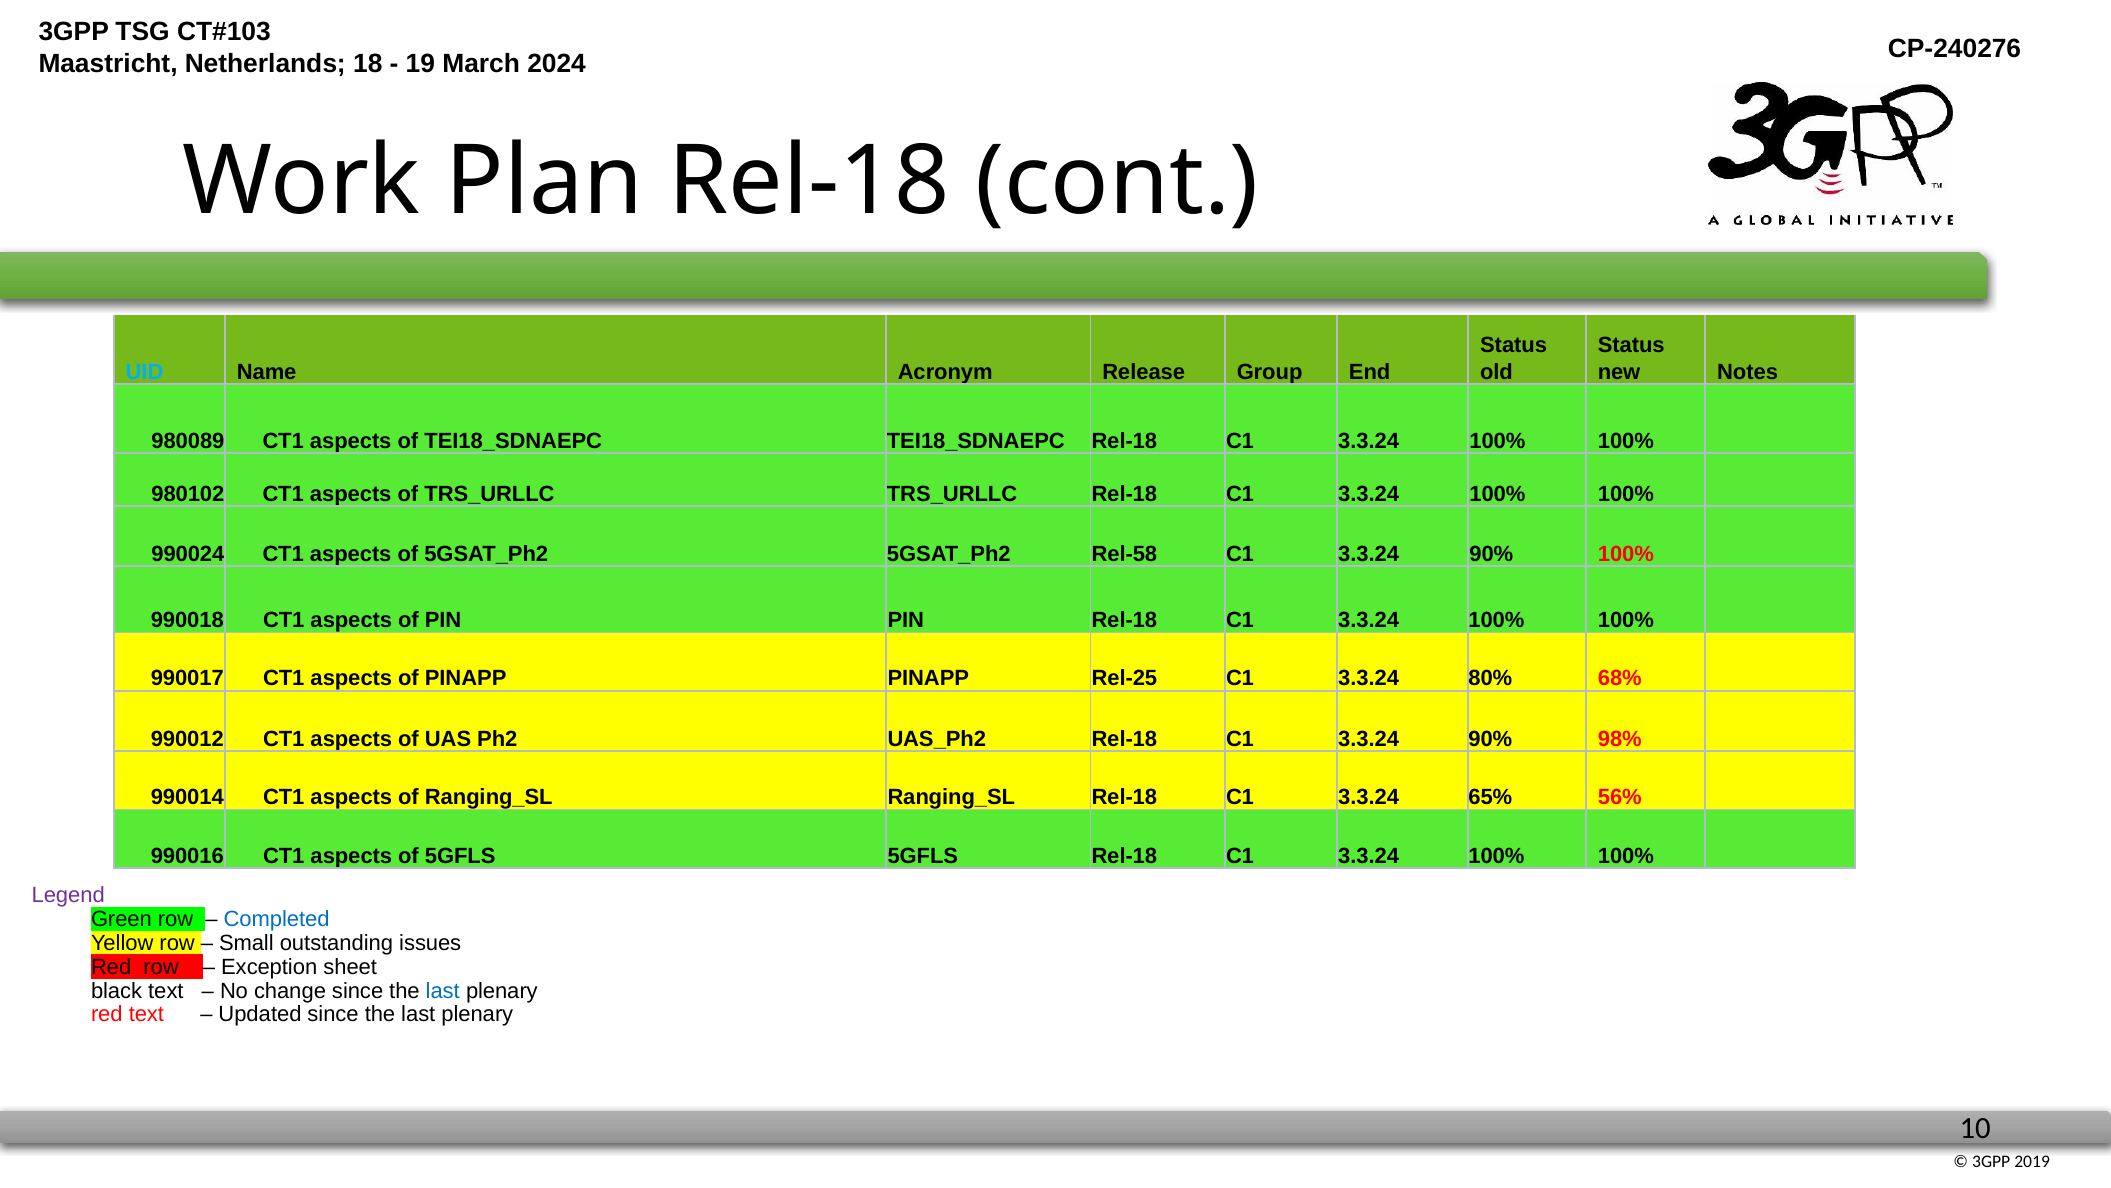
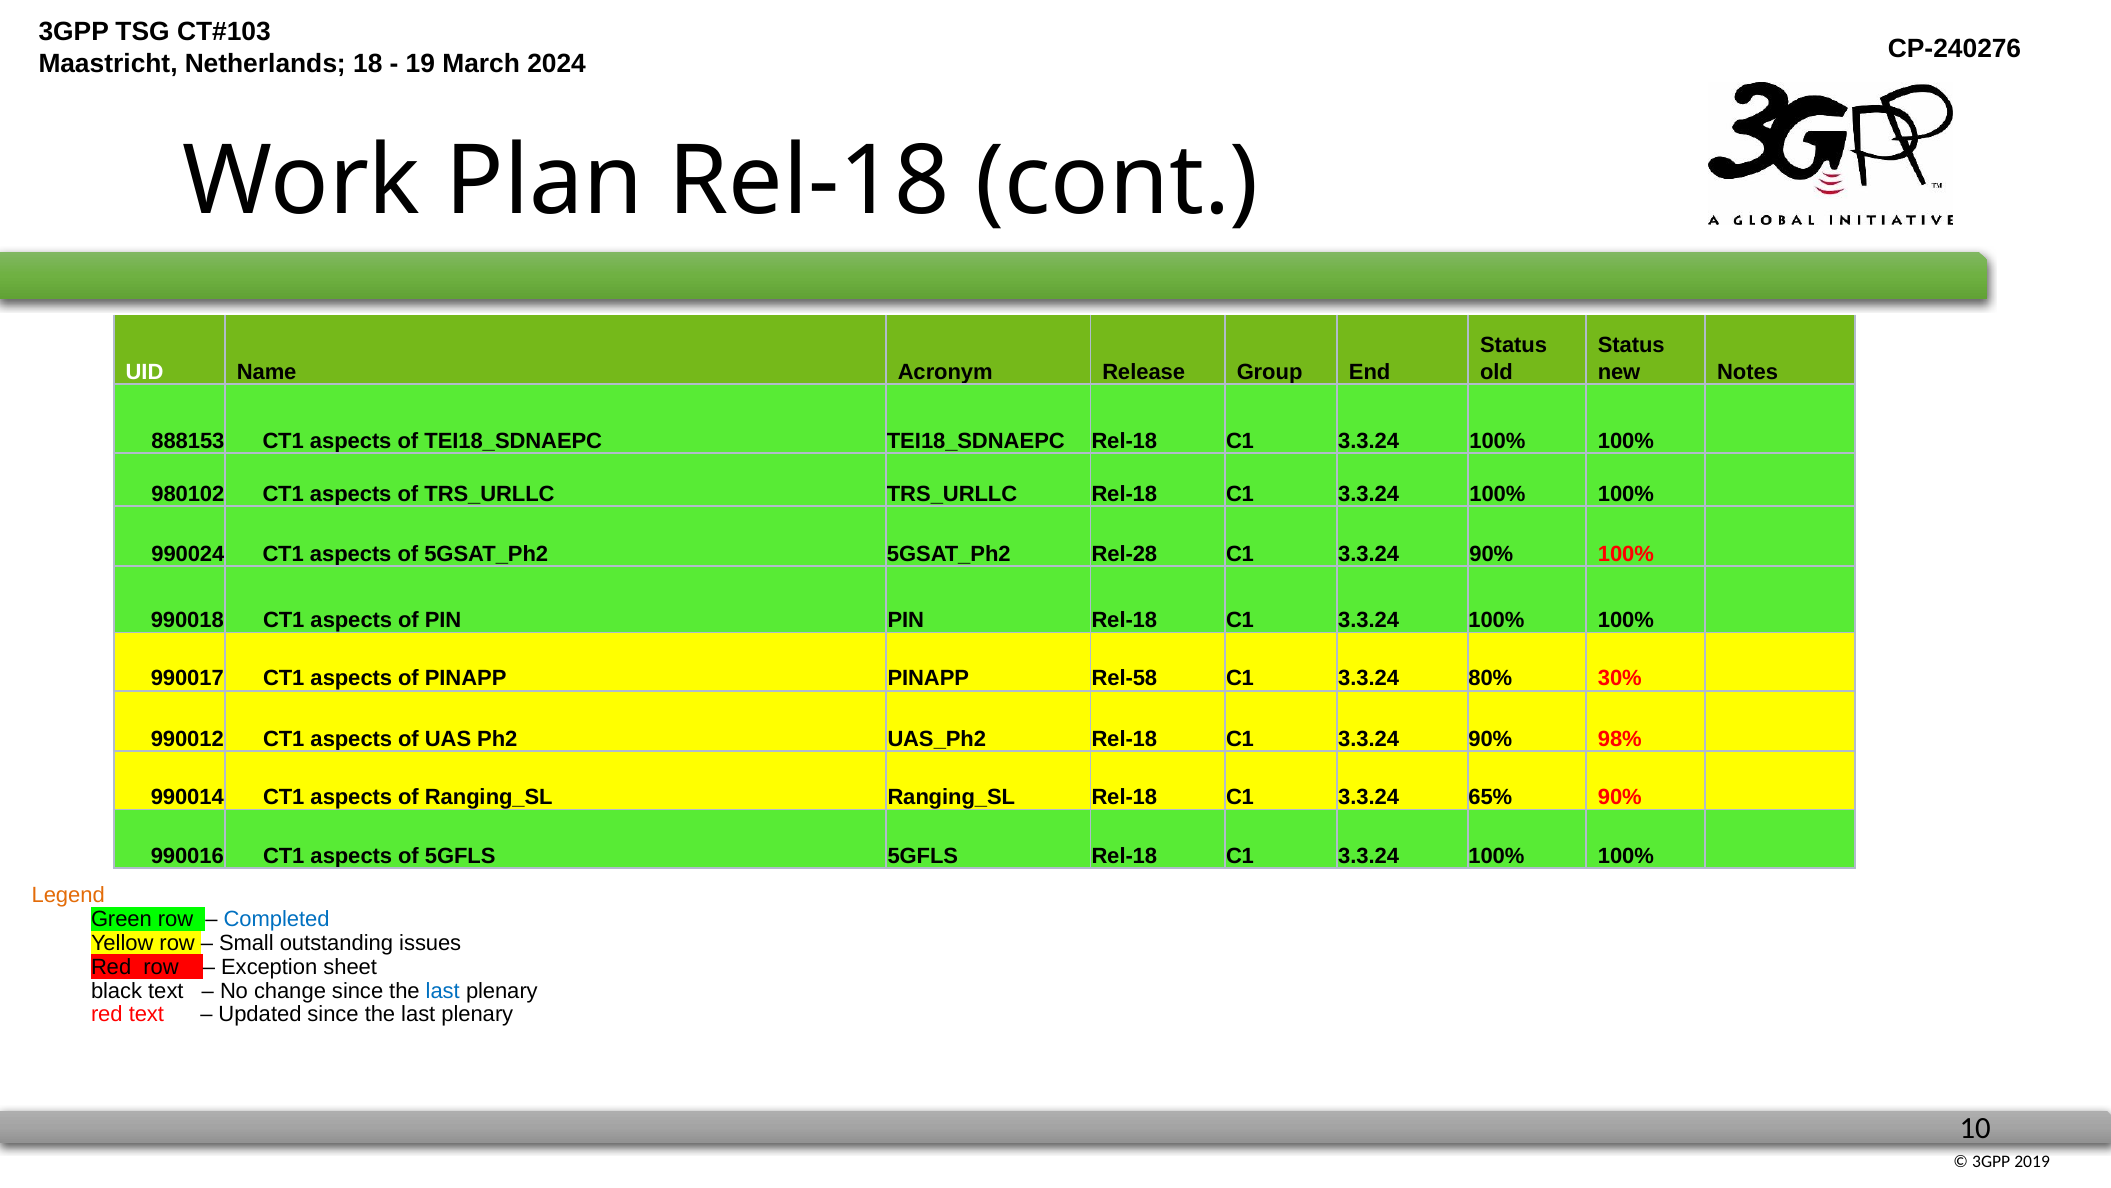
UID colour: light blue -> white
980089: 980089 -> 888153
Rel-58: Rel-58 -> Rel-28
Rel-25: Rel-25 -> Rel-58
68%: 68% -> 30%
65% 56%: 56% -> 90%
Legend colour: purple -> orange
